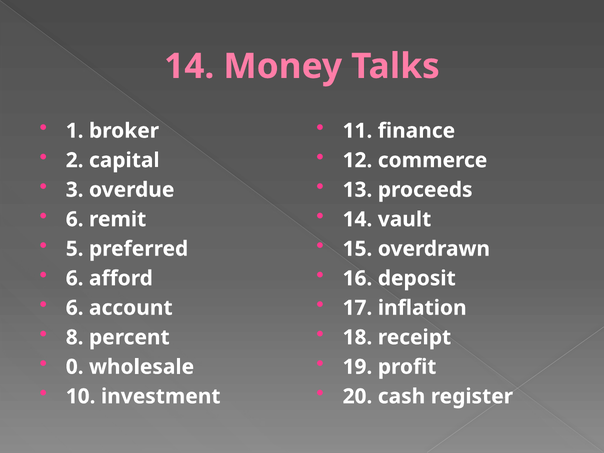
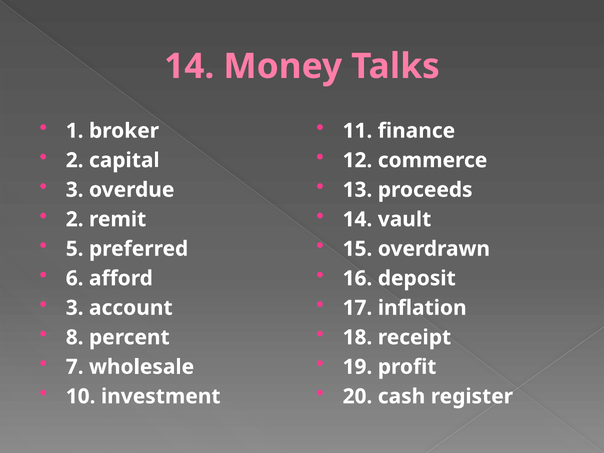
6 at (75, 219): 6 -> 2
6 at (75, 308): 6 -> 3
0: 0 -> 7
